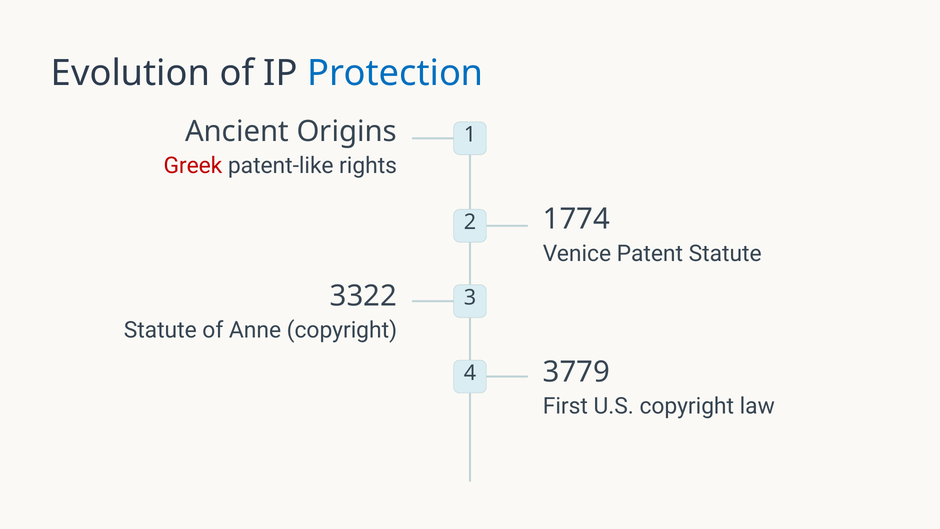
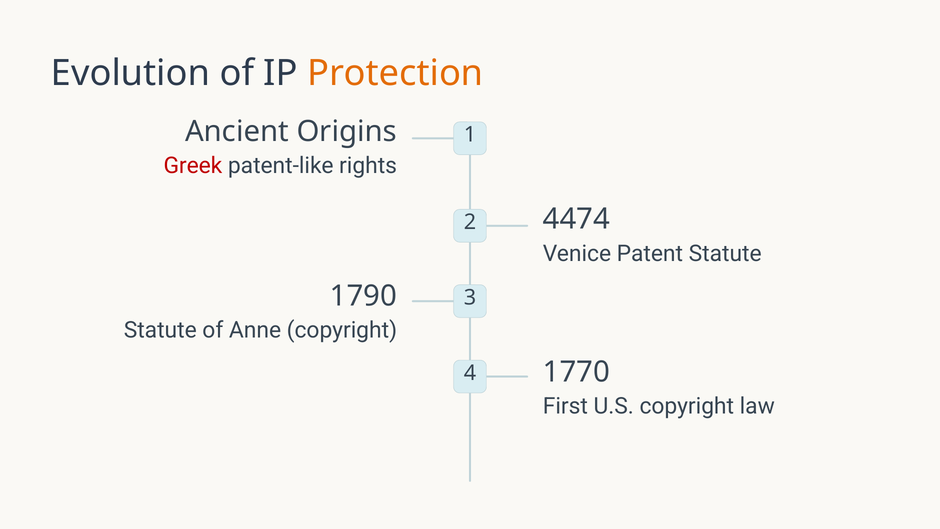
Protection colour: blue -> orange
1774: 1774 -> 4474
3322: 3322 -> 1790
3779: 3779 -> 1770
